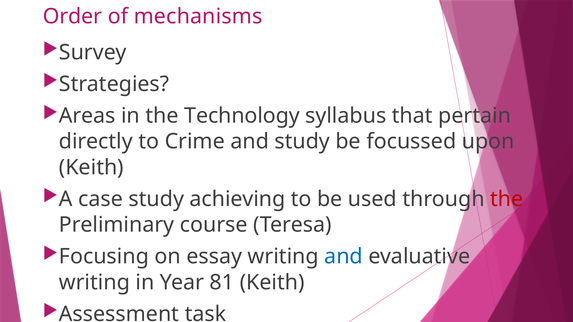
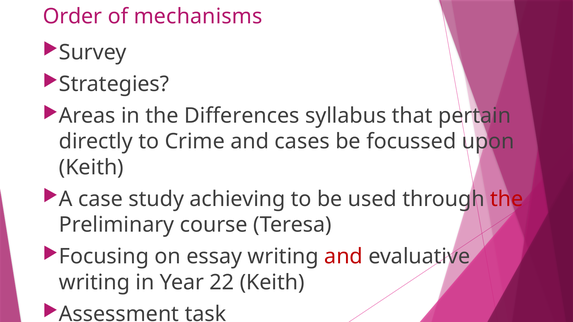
Technology: Technology -> Differences
and study: study -> cases
and at (344, 257) colour: blue -> red
81: 81 -> 22
